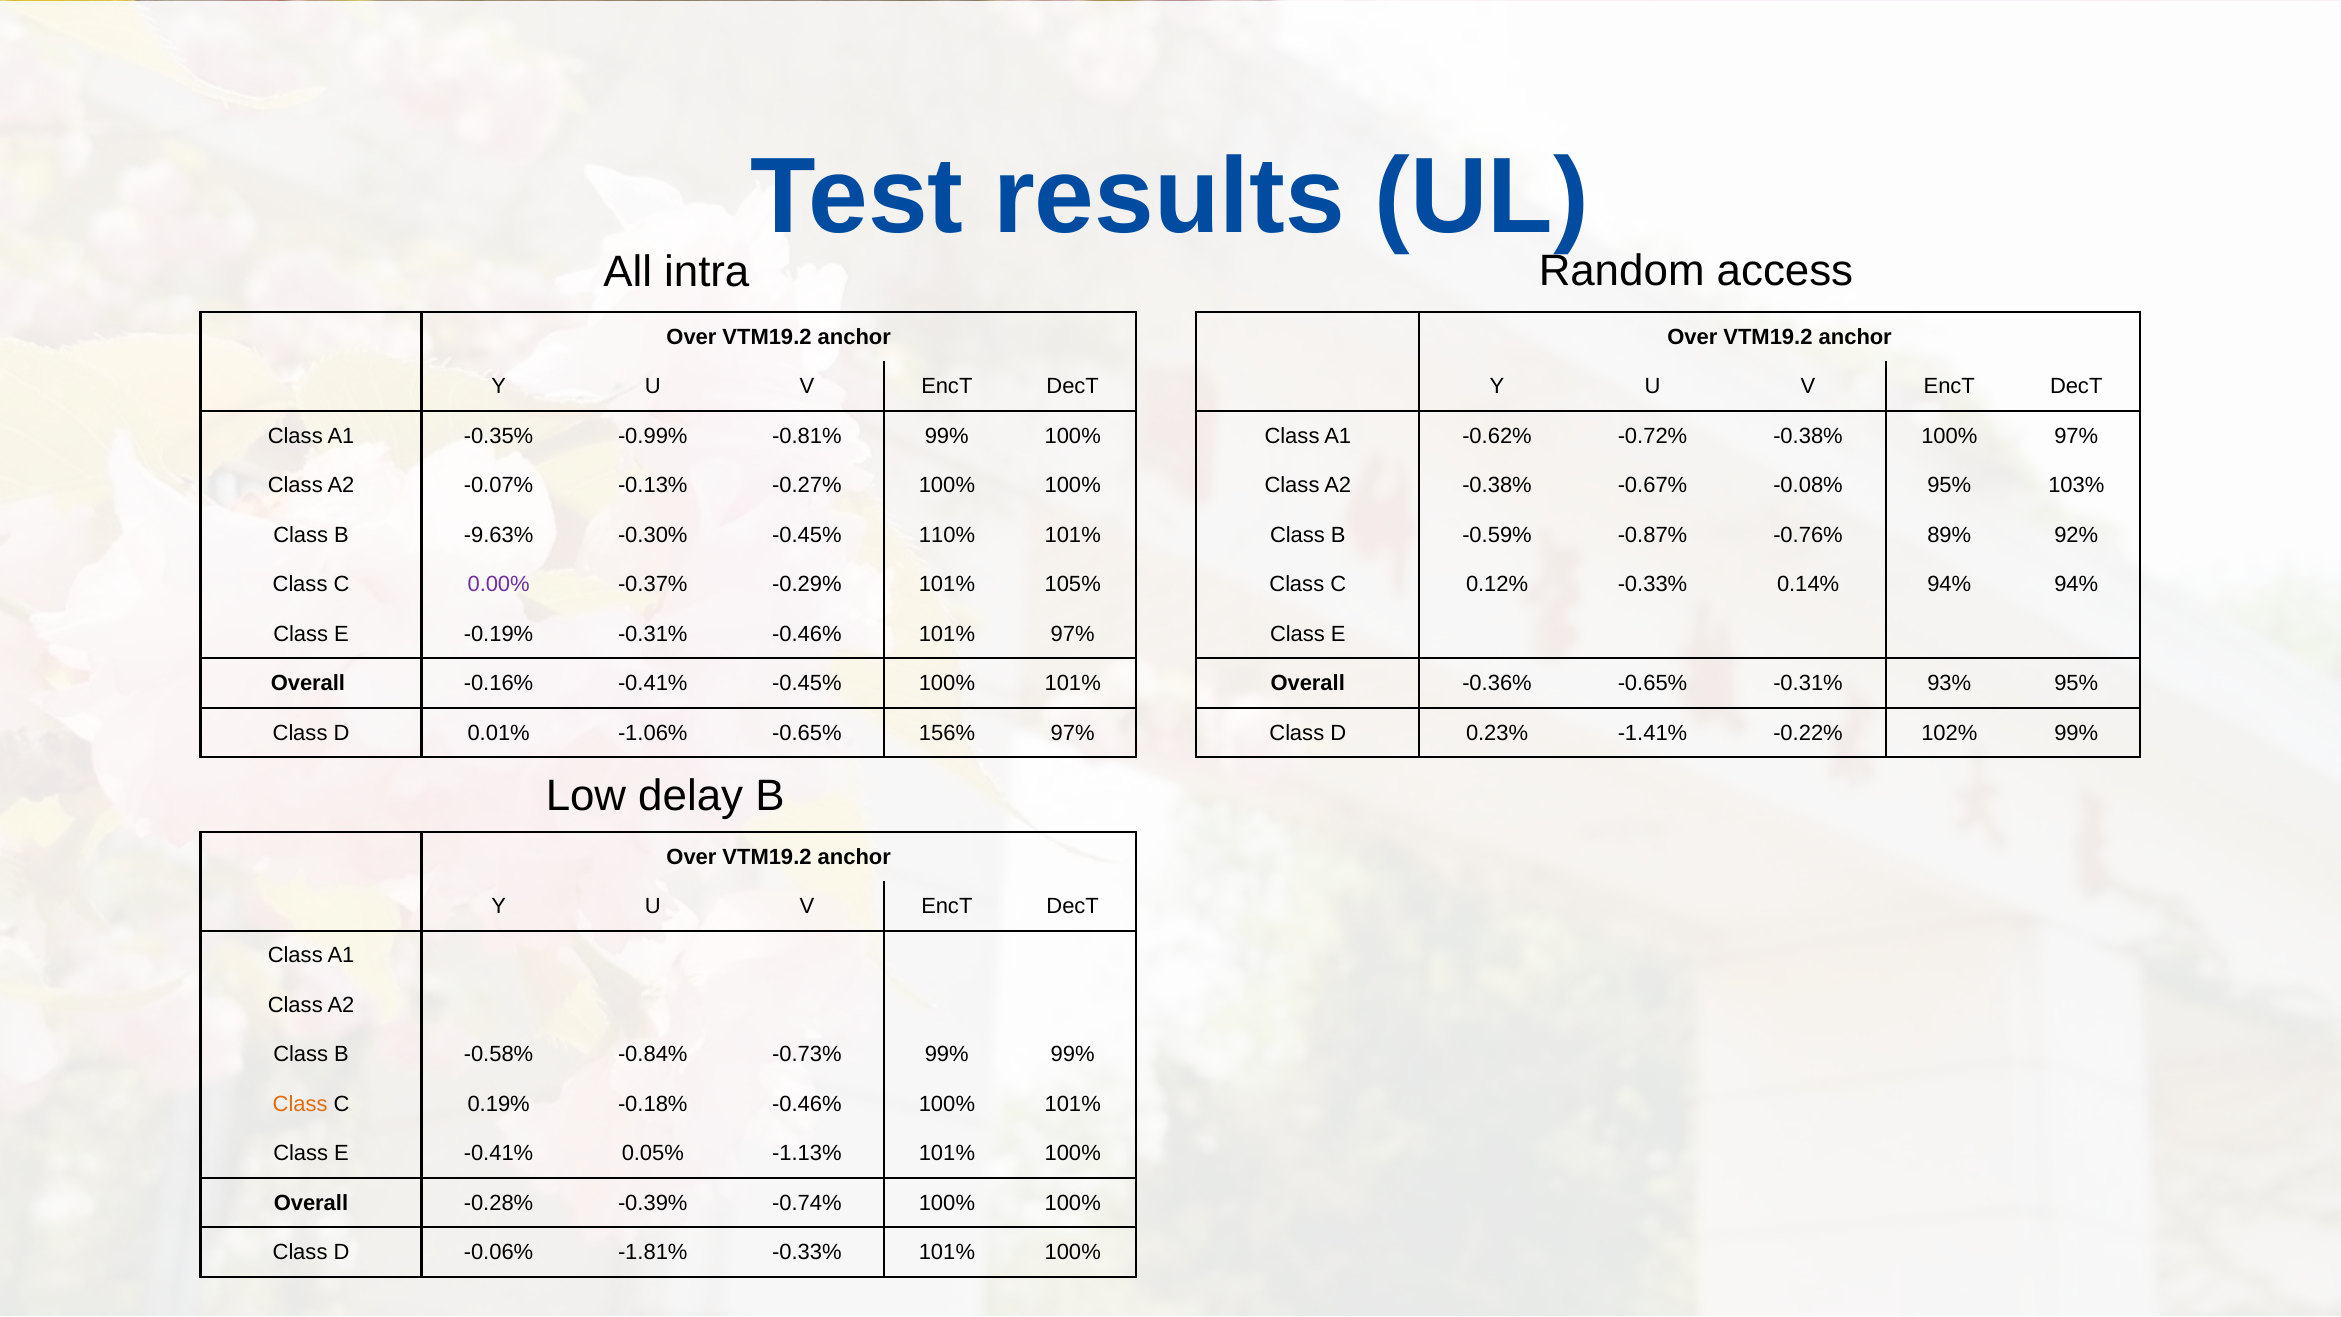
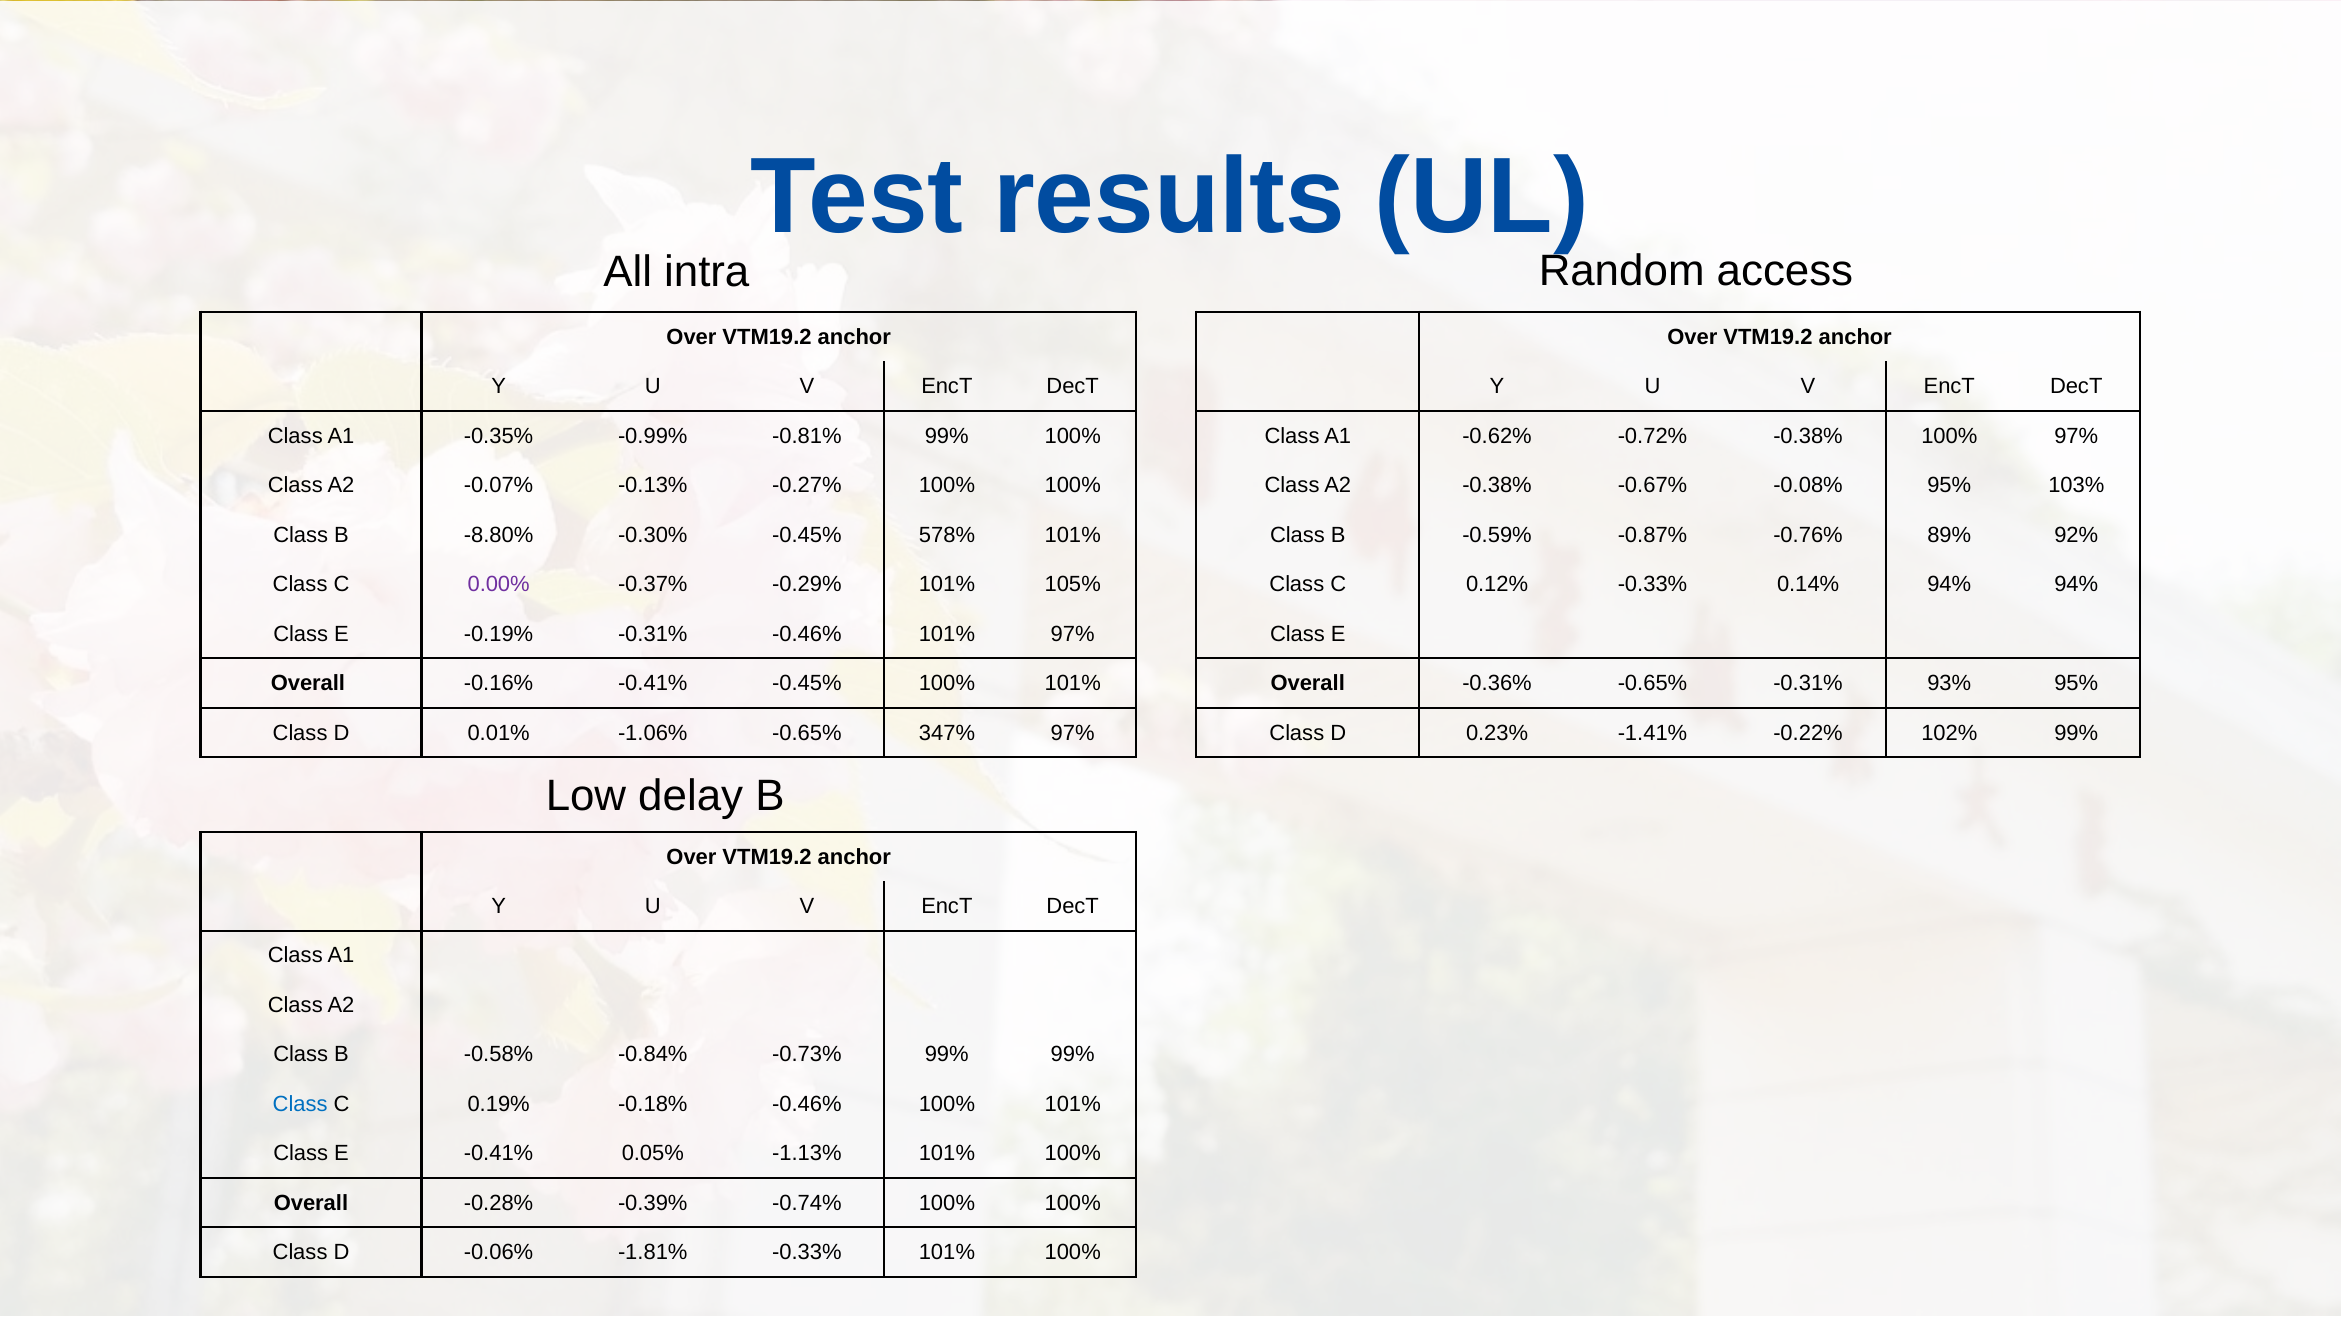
-9.63%: -9.63% -> -8.80%
110%: 110% -> 578%
156%: 156% -> 347%
Class at (300, 1104) colour: orange -> blue
